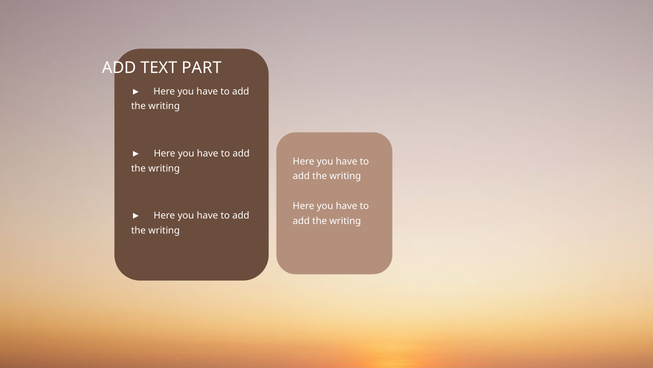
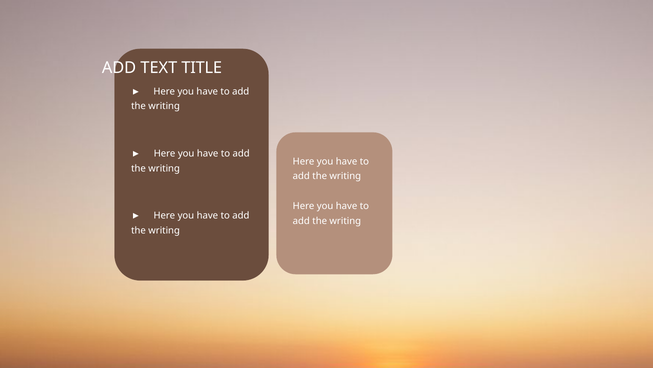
PART: PART -> TITLE
